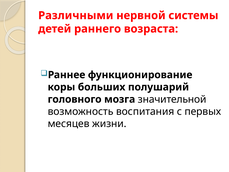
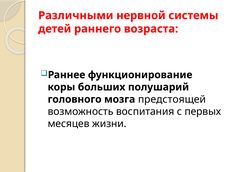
значительной: значительной -> предстоящей
